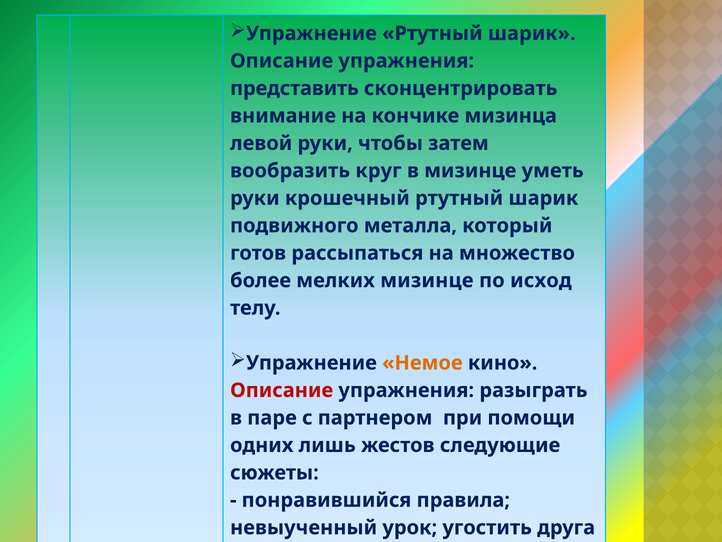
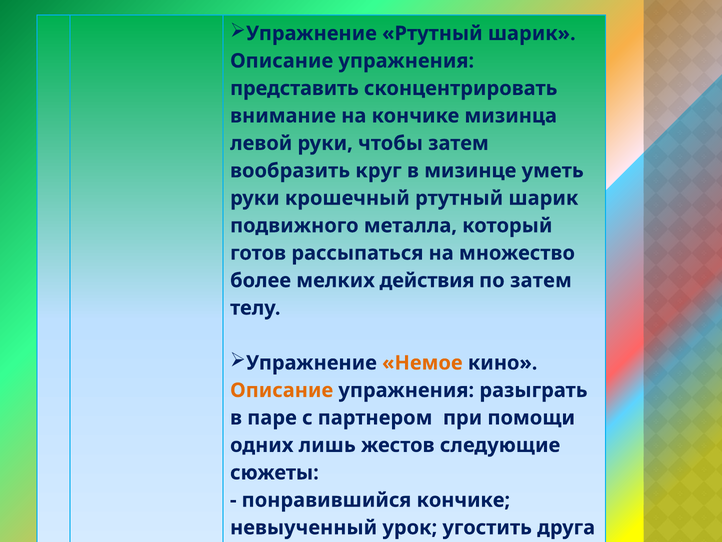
мелких мизинце: мизинце -> действия
по исход: исход -> затем
Описание at (282, 390) colour: red -> orange
понравившийся правила: правила -> кончике
